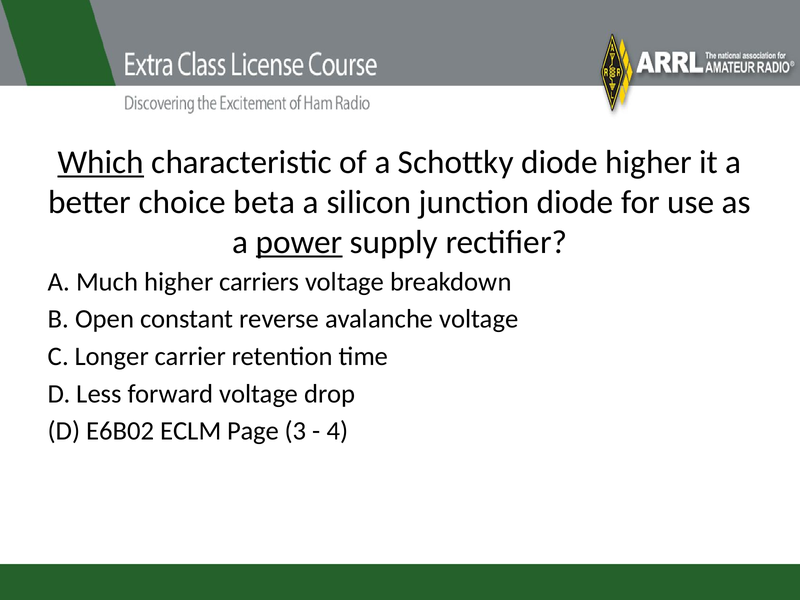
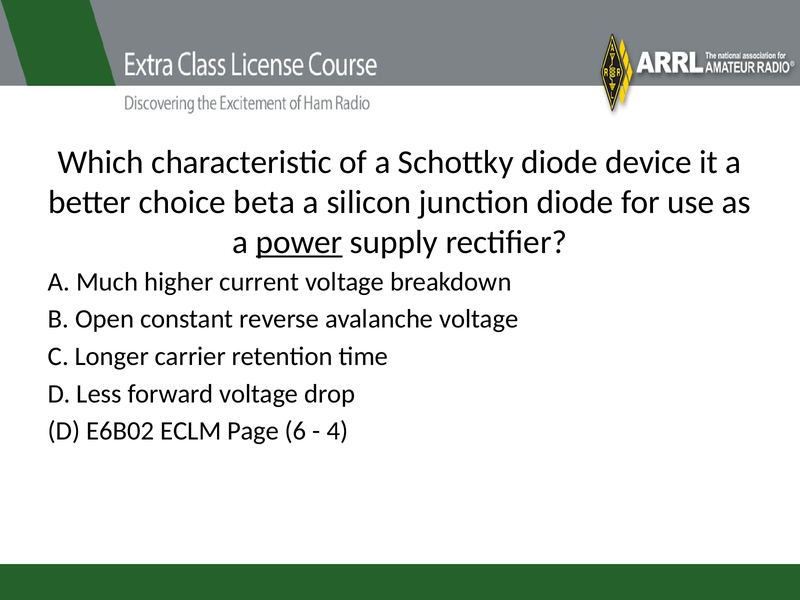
Which underline: present -> none
diode higher: higher -> device
carriers: carriers -> current
3: 3 -> 6
